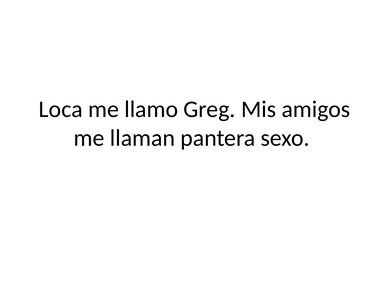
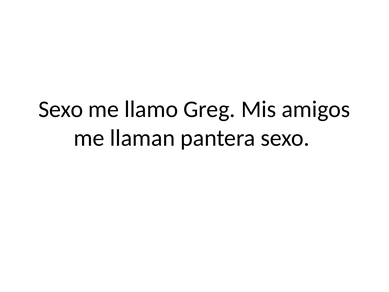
Loca at (61, 109): Loca -> Sexo
